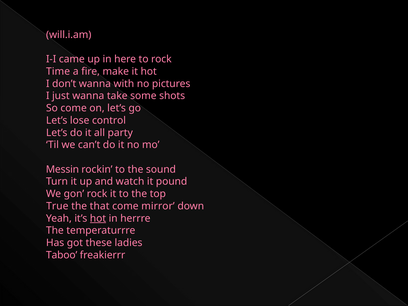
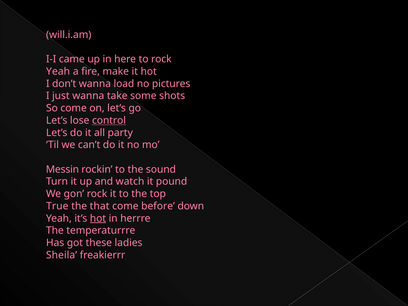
Time at (58, 71): Time -> Yeah
with: with -> load
control underline: none -> present
mirror: mirror -> before
Taboo: Taboo -> Sheila
